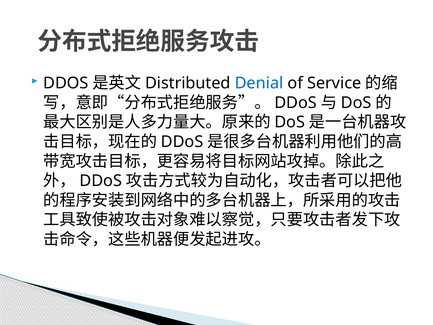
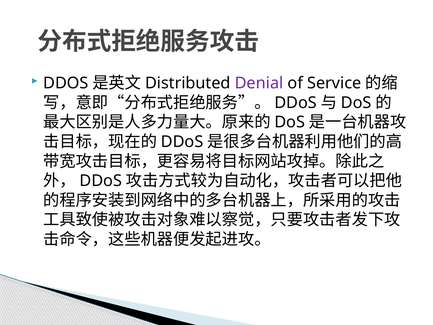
Denial colour: blue -> purple
